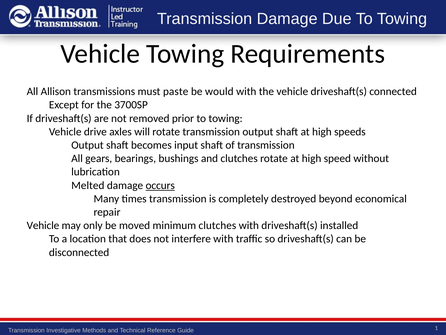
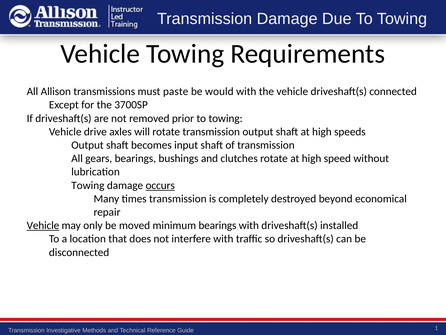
Melted at (88, 185): Melted -> Towing
Vehicle at (43, 225) underline: none -> present
minimum clutches: clutches -> bearings
